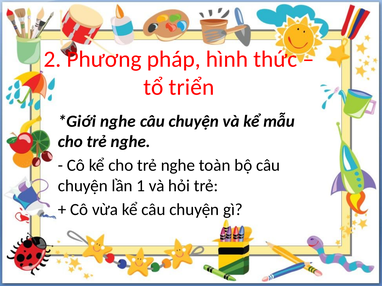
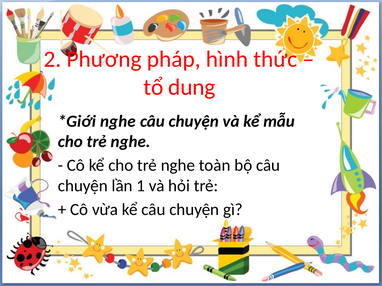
triển: triển -> dung
